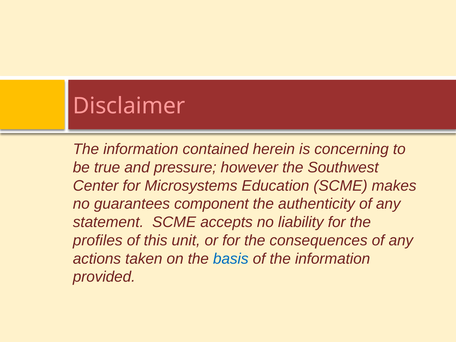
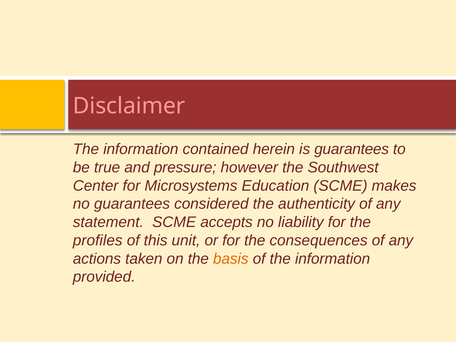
is concerning: concerning -> guarantees
component: component -> considered
basis colour: blue -> orange
